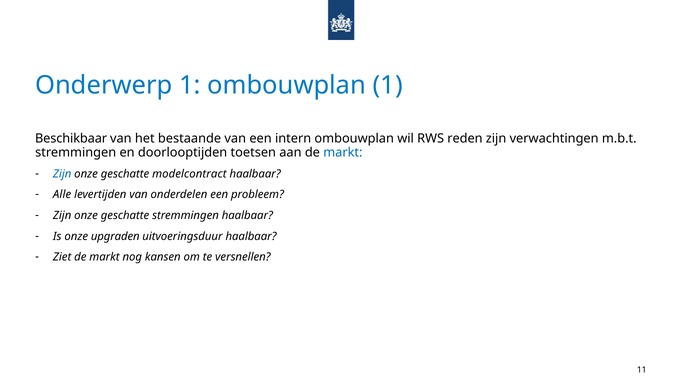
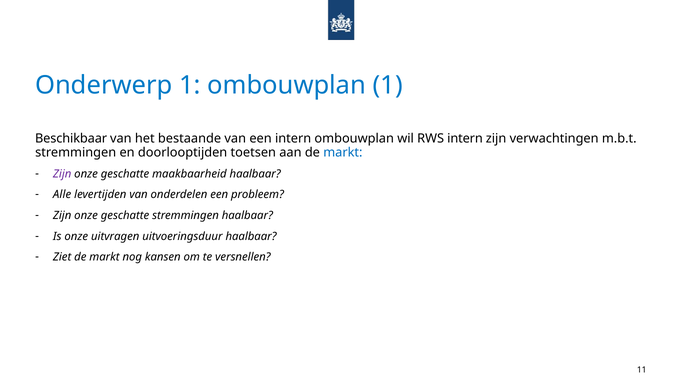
RWS reden: reden -> intern
Zijn at (62, 174) colour: blue -> purple
modelcontract: modelcontract -> maakbaarheid
upgraden: upgraden -> uitvragen
